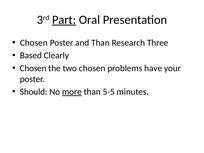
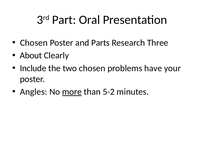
Part underline: present -> none
and Than: Than -> Parts
Based: Based -> About
Chosen at (33, 68): Chosen -> Include
Should: Should -> Angles
5-5: 5-5 -> 5-2
